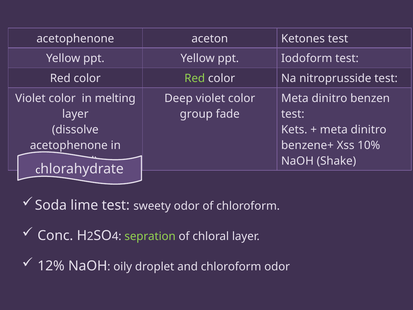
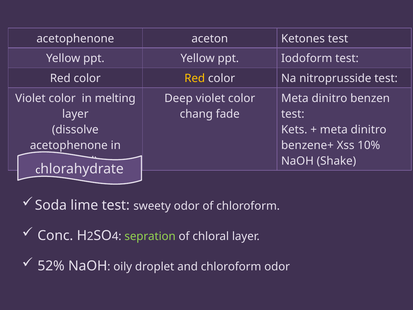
Red at (195, 78) colour: light green -> yellow
group: group -> chang
12%: 12% -> 52%
